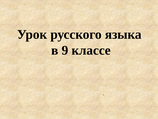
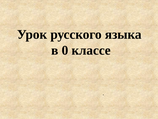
9: 9 -> 0
